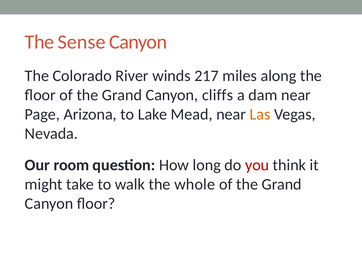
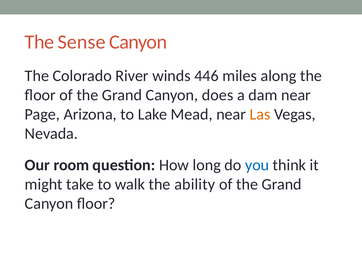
217: 217 -> 446
cliffs: cliffs -> does
you colour: red -> blue
whole: whole -> ability
